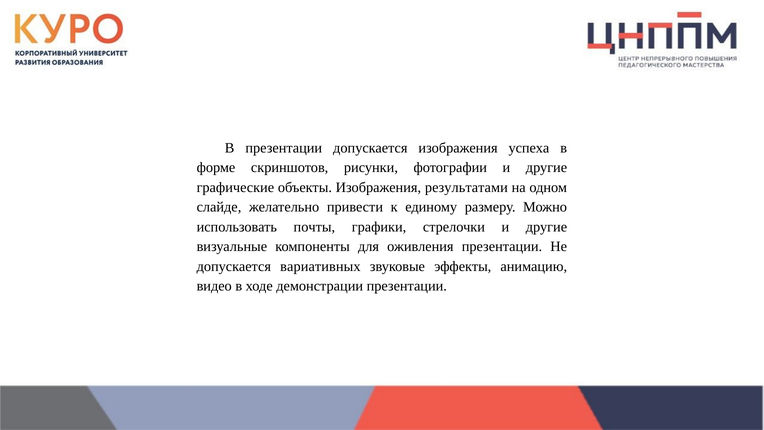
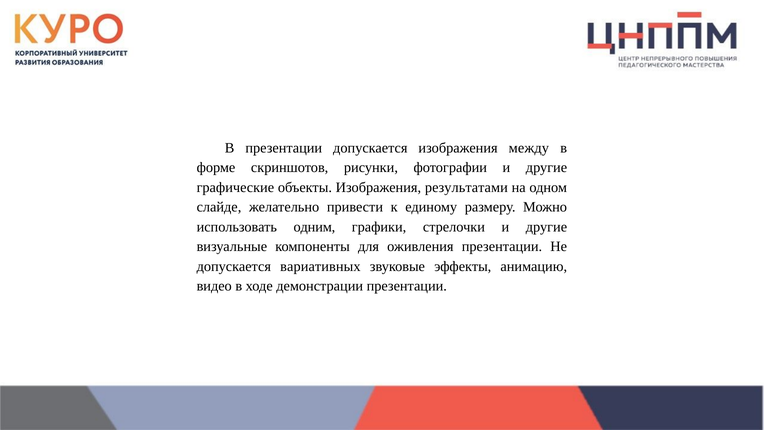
успеха: успеха -> между
почты: почты -> одним
